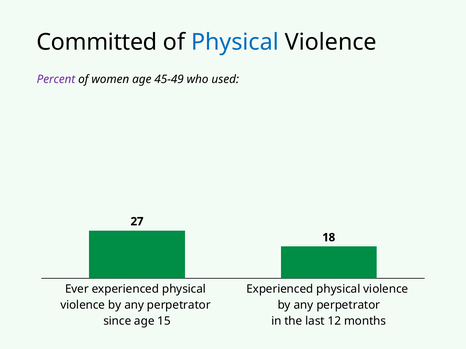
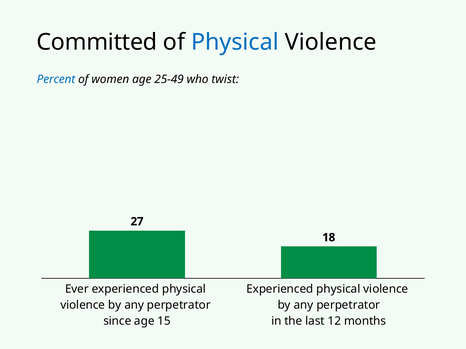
Percent colour: purple -> blue
45-49: 45-49 -> 25-49
used: used -> twist
